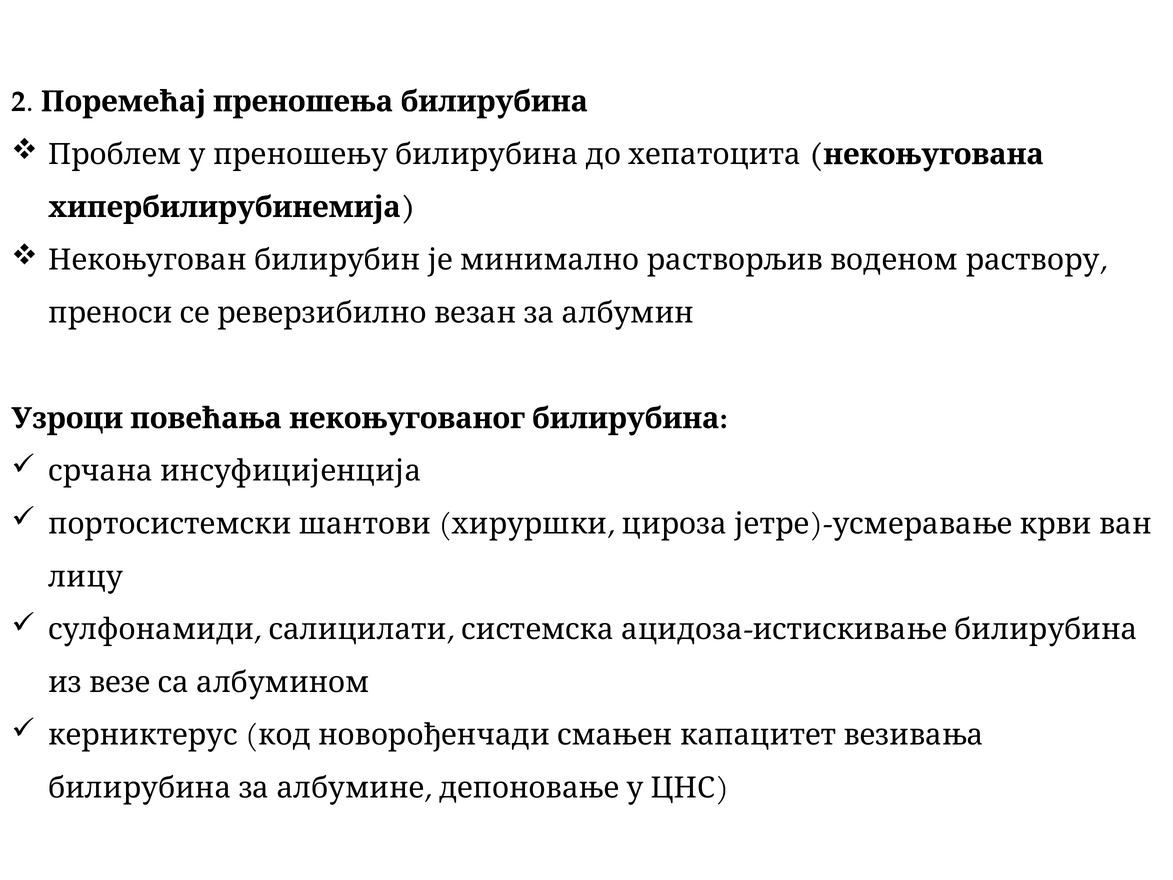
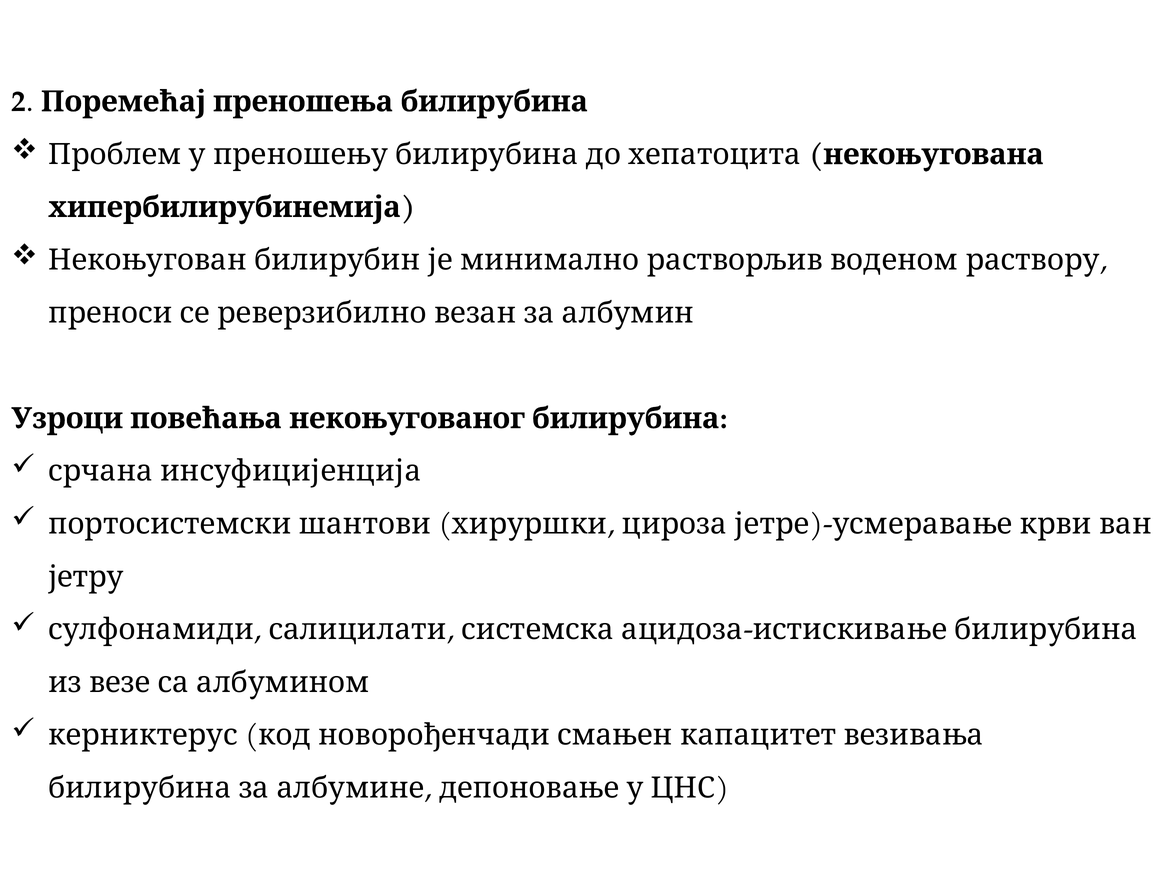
лицу: лицу -> јетру
